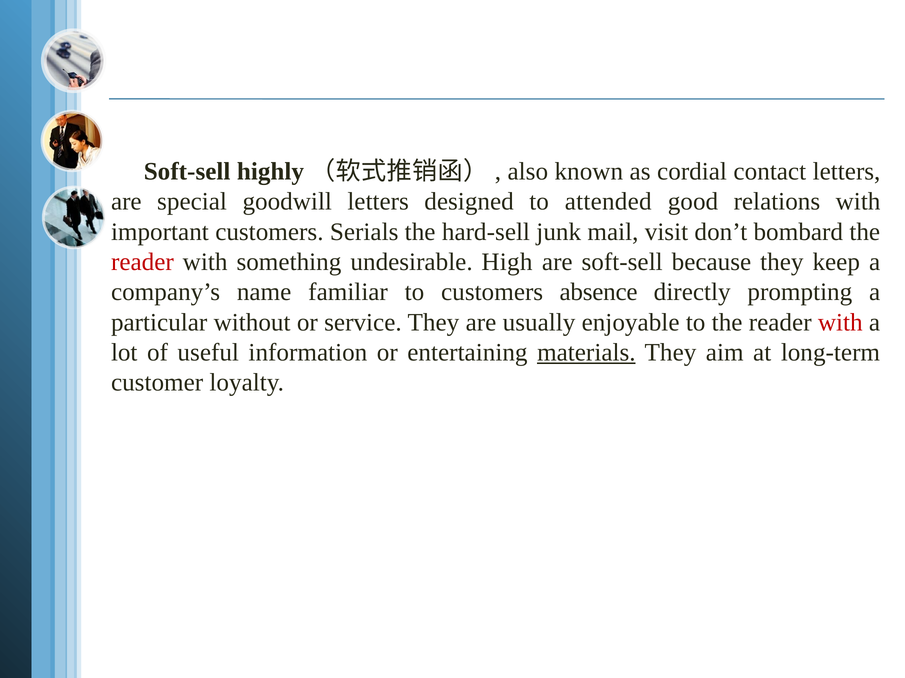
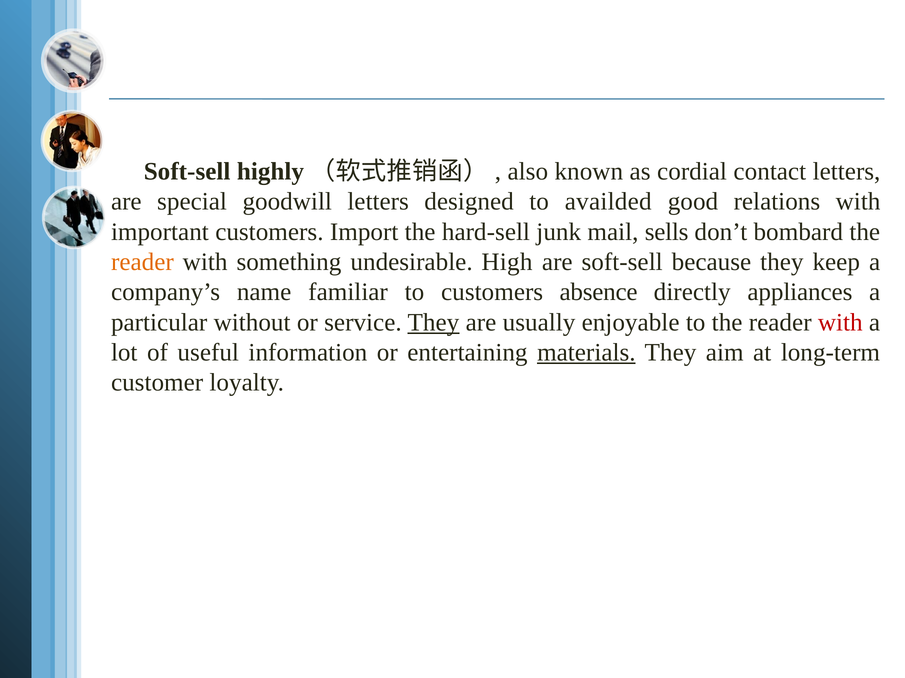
attended: attended -> availded
Serials: Serials -> Import
visit: visit -> sells
reader at (142, 262) colour: red -> orange
prompting: prompting -> appliances
They at (433, 323) underline: none -> present
